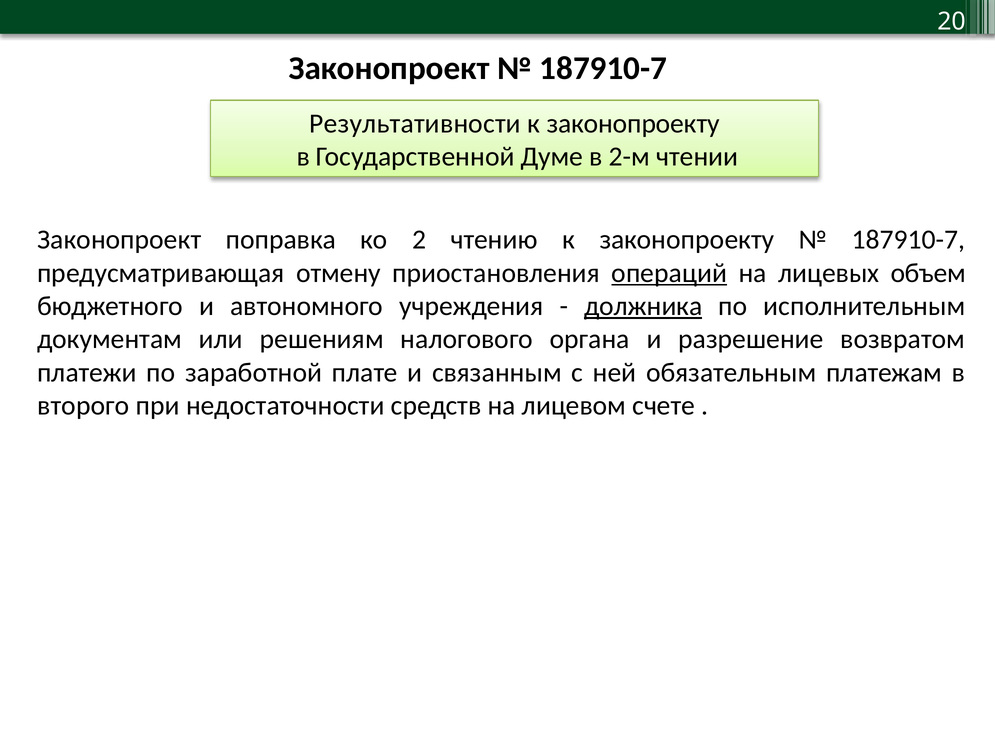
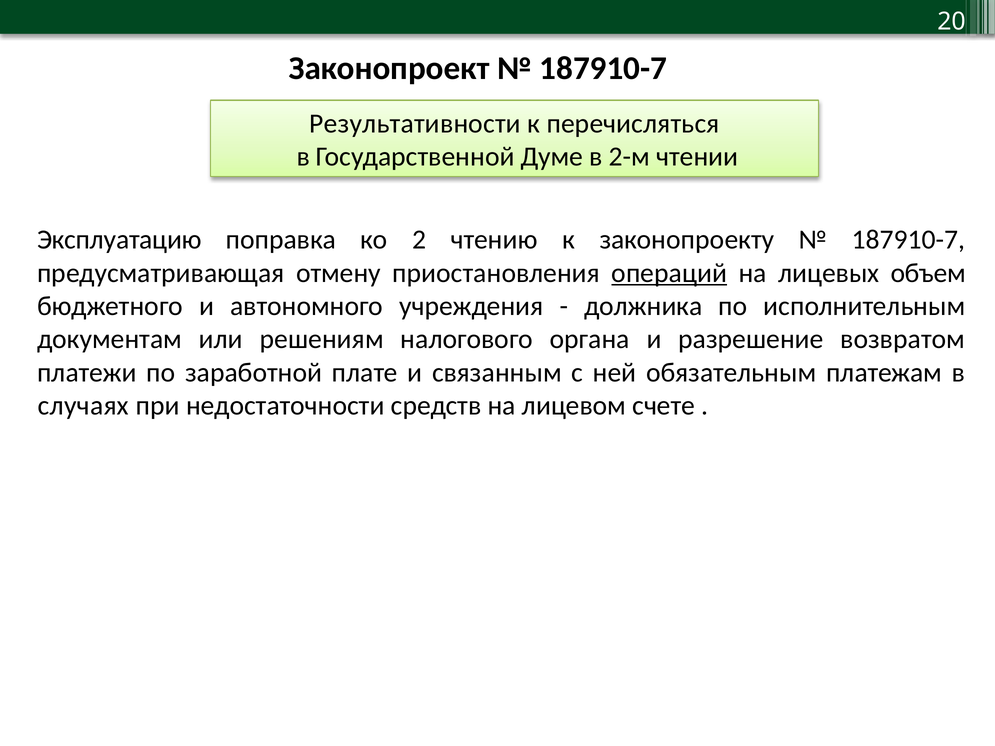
законопроекту at (633, 124): законопроекту -> перечисляться
Законопроект at (119, 240): Законопроект -> Эксплуатацию
должника underline: present -> none
второго: второго -> случаях
